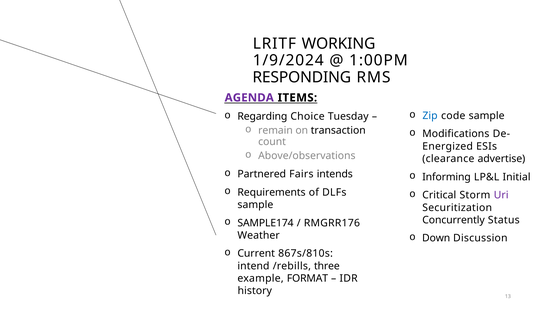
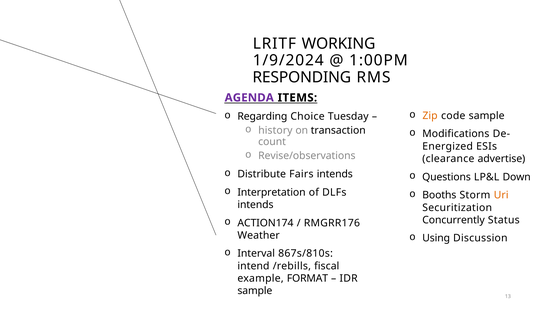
Zip colour: blue -> orange
remain: remain -> history
Above/observations: Above/observations -> Revise/observations
Partnered: Partnered -> Distribute
Informing: Informing -> Questions
Initial: Initial -> Down
Requirements: Requirements -> Interpretation
Critical: Critical -> Booths
Uri colour: purple -> orange
sample at (255, 205): sample -> intends
SAMPLE174: SAMPLE174 -> ACTION174
Down: Down -> Using
Current: Current -> Interval
three: three -> fiscal
history at (255, 291): history -> sample
